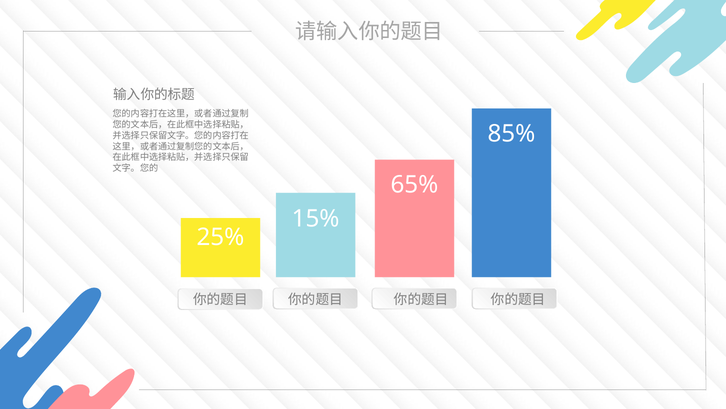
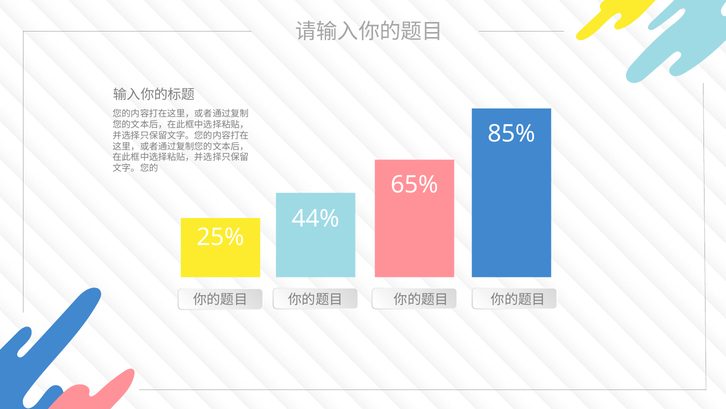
15%: 15% -> 44%
